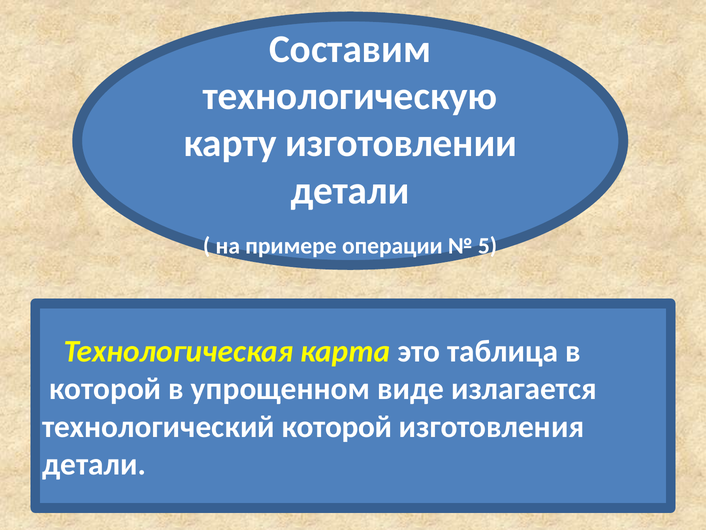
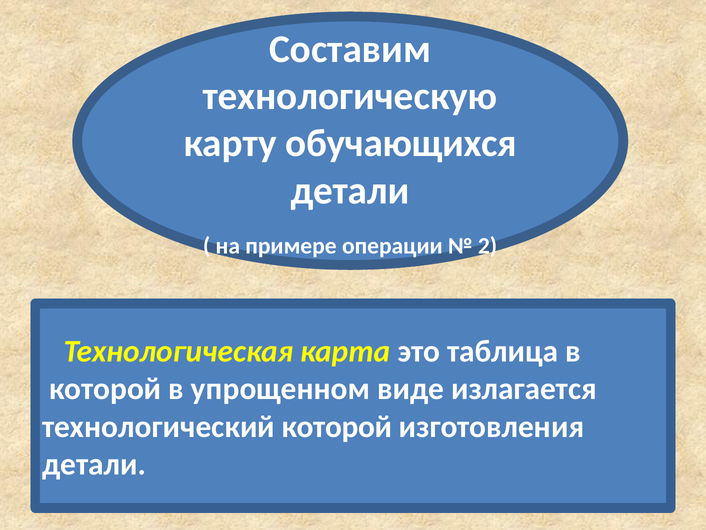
изготовлении: изготовлении -> обучающихся
5: 5 -> 2
